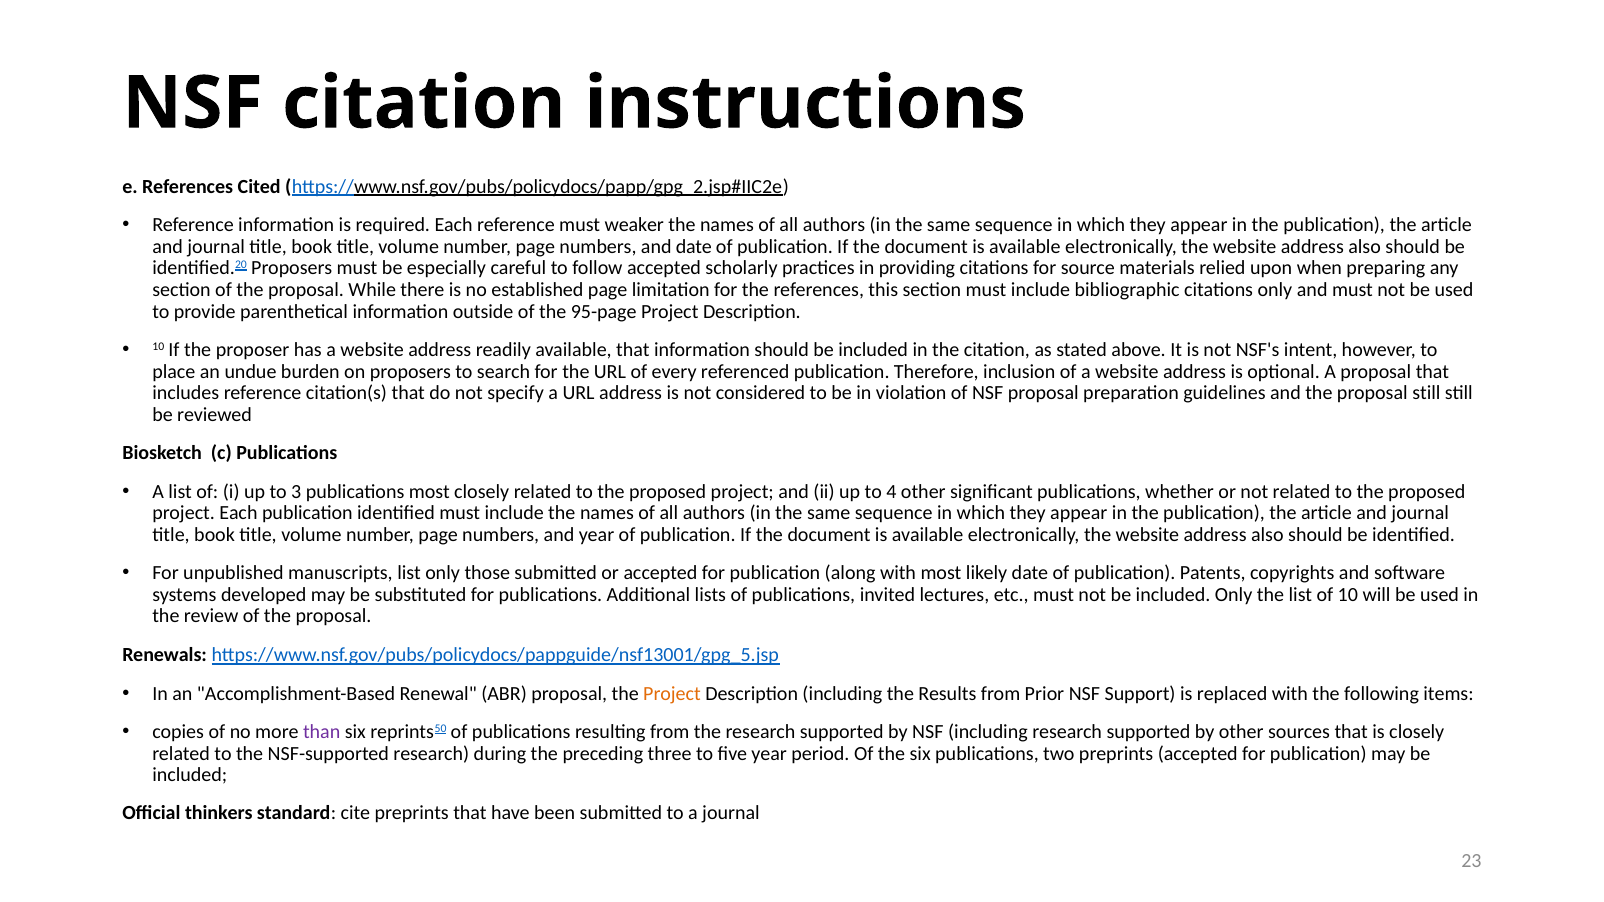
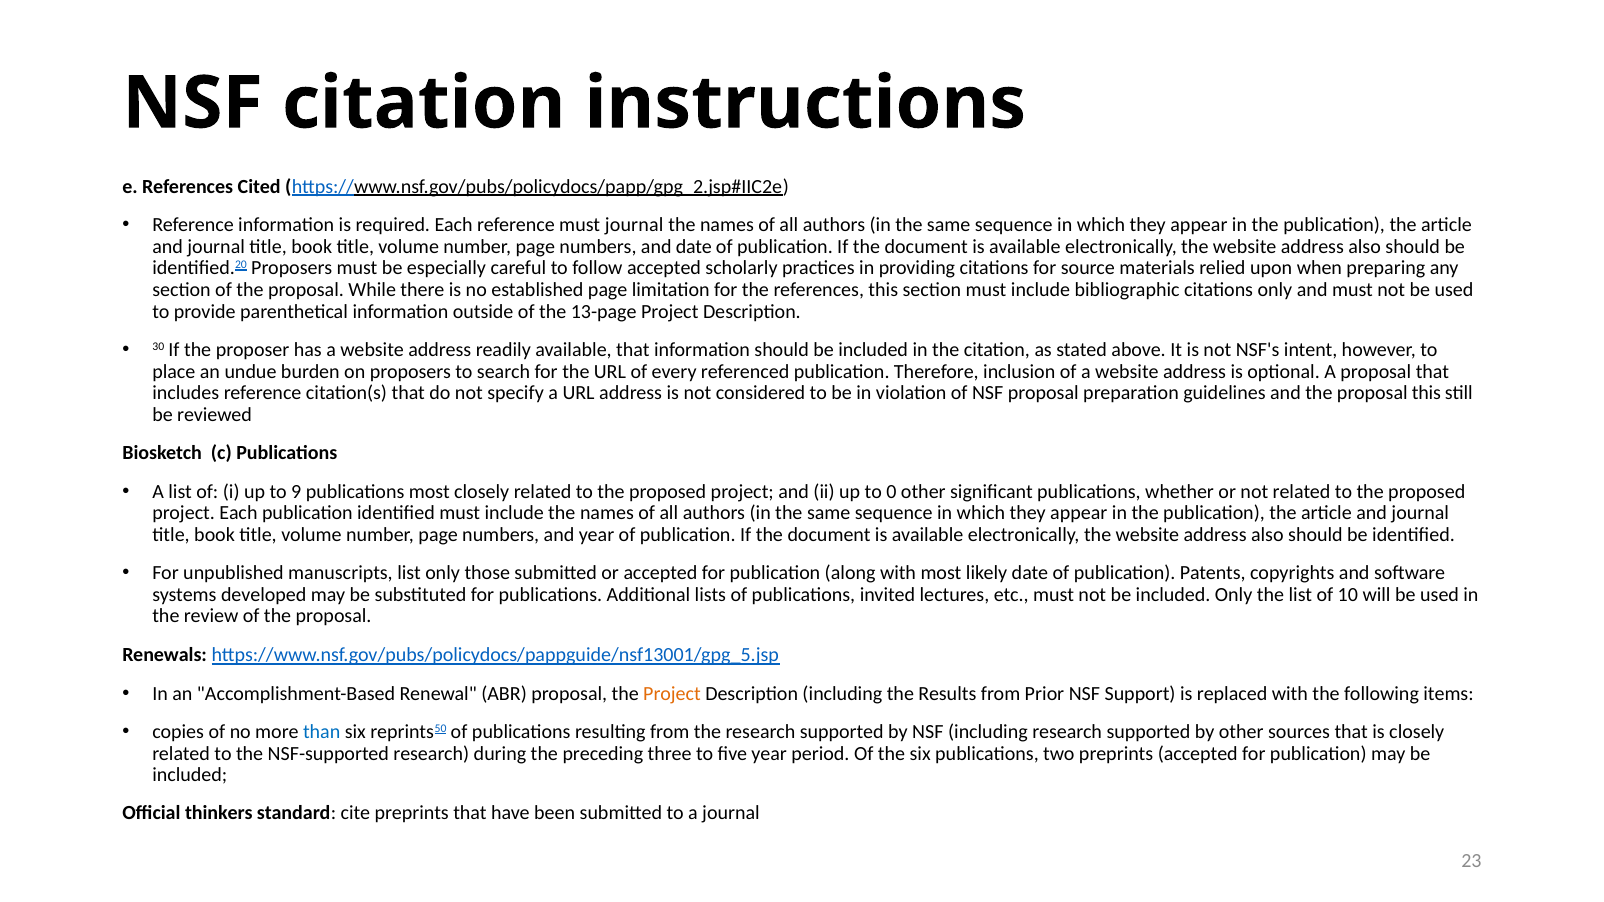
must weaker: weaker -> journal
95-page: 95-page -> 13-page
10 at (158, 347): 10 -> 30
proposal still: still -> this
3: 3 -> 9
4: 4 -> 0
than colour: purple -> blue
